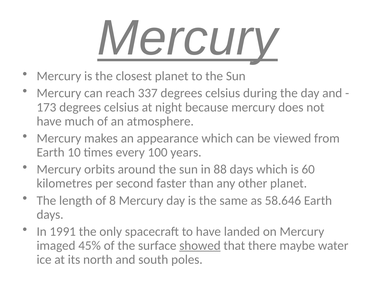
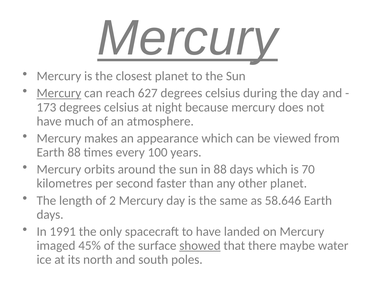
Mercury at (59, 93) underline: none -> present
337: 337 -> 627
Earth 10: 10 -> 88
60: 60 -> 70
8: 8 -> 2
